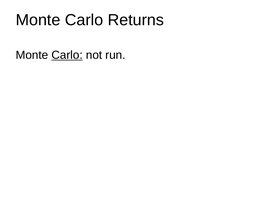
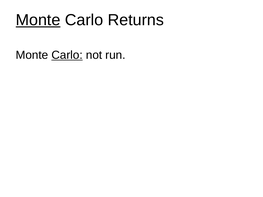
Monte at (38, 20) underline: none -> present
